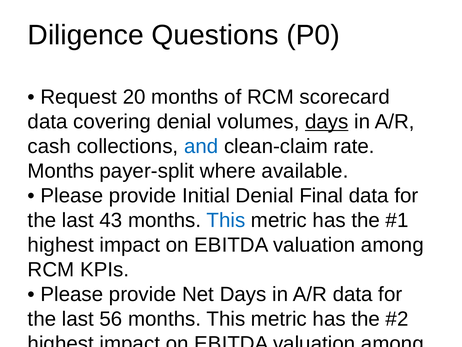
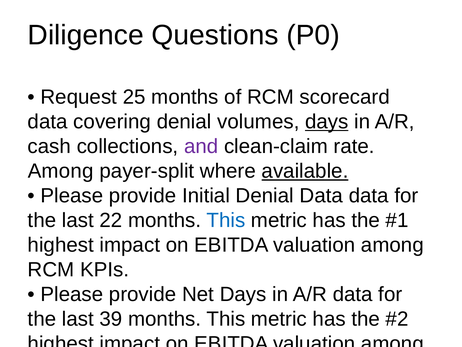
20: 20 -> 25
and colour: blue -> purple
Months at (61, 171): Months -> Among
available underline: none -> present
Denial Final: Final -> Data
43: 43 -> 22
56: 56 -> 39
